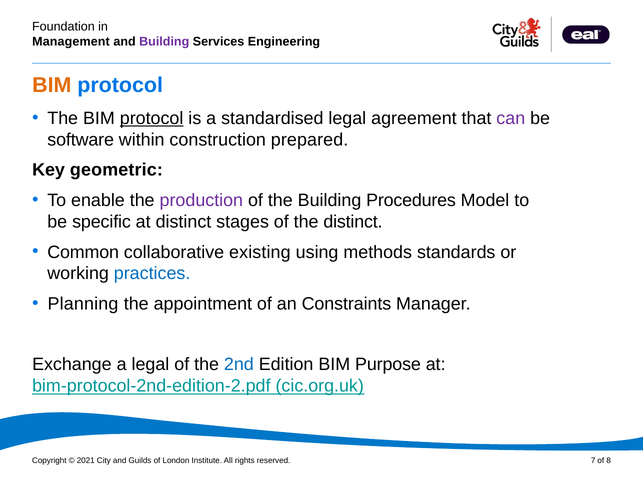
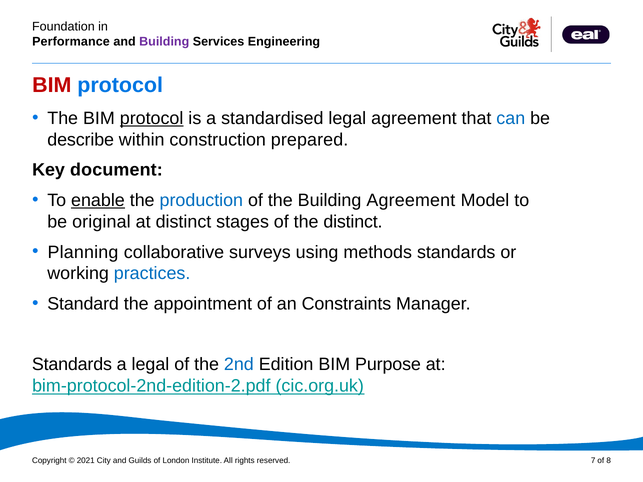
Management: Management -> Performance
BIM at (52, 85) colour: orange -> red
can colour: purple -> blue
software: software -> describe
geometric: geometric -> document
enable underline: none -> present
production colour: purple -> blue
Building Procedures: Procedures -> Agreement
specific: specific -> original
Common: Common -> Planning
existing: existing -> surveys
Planning: Planning -> Standard
Exchange at (72, 365): Exchange -> Standards
